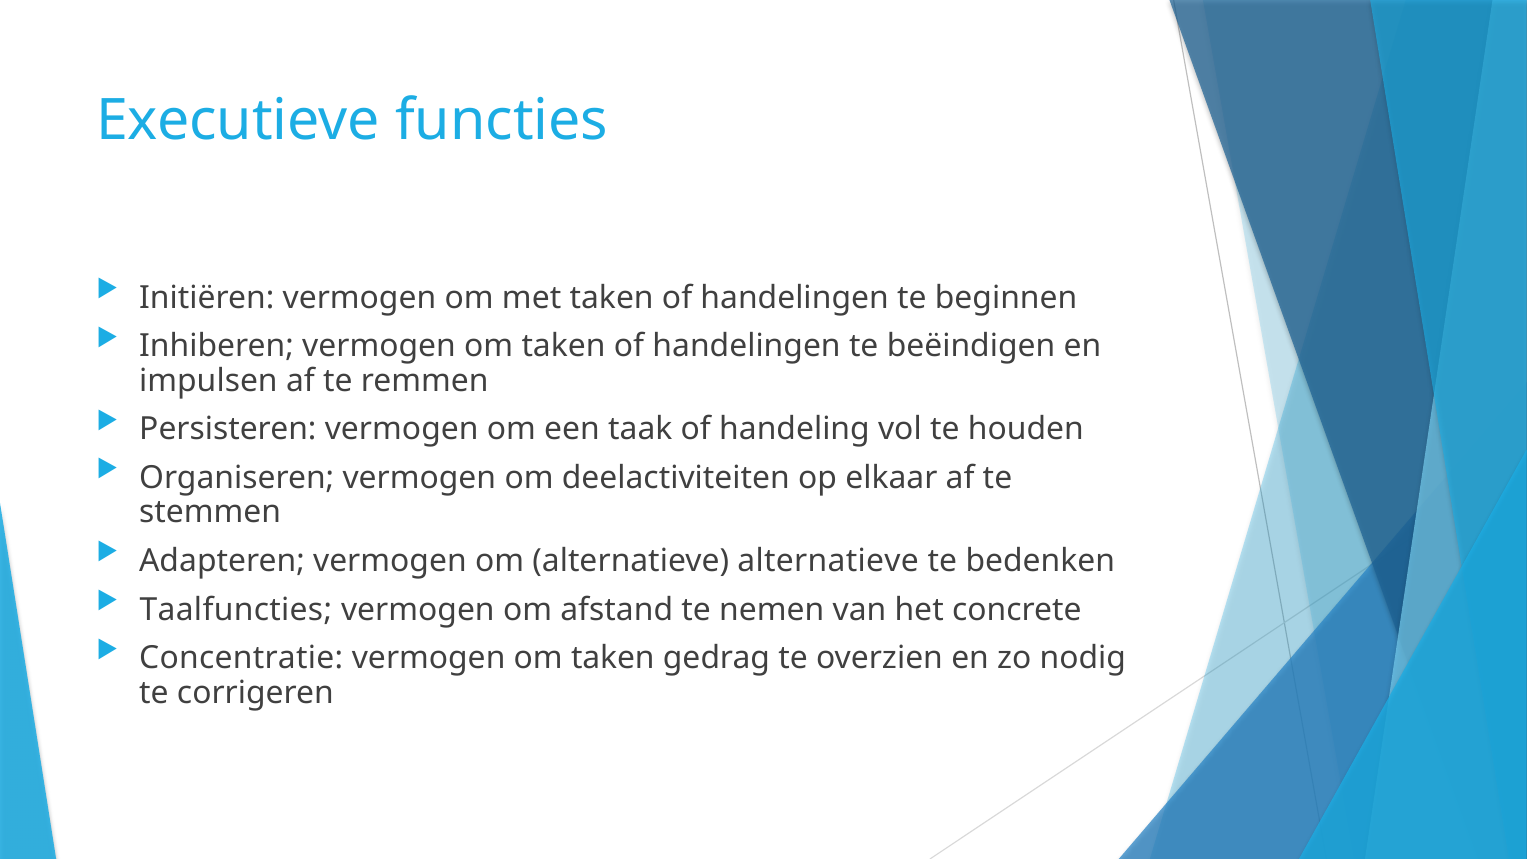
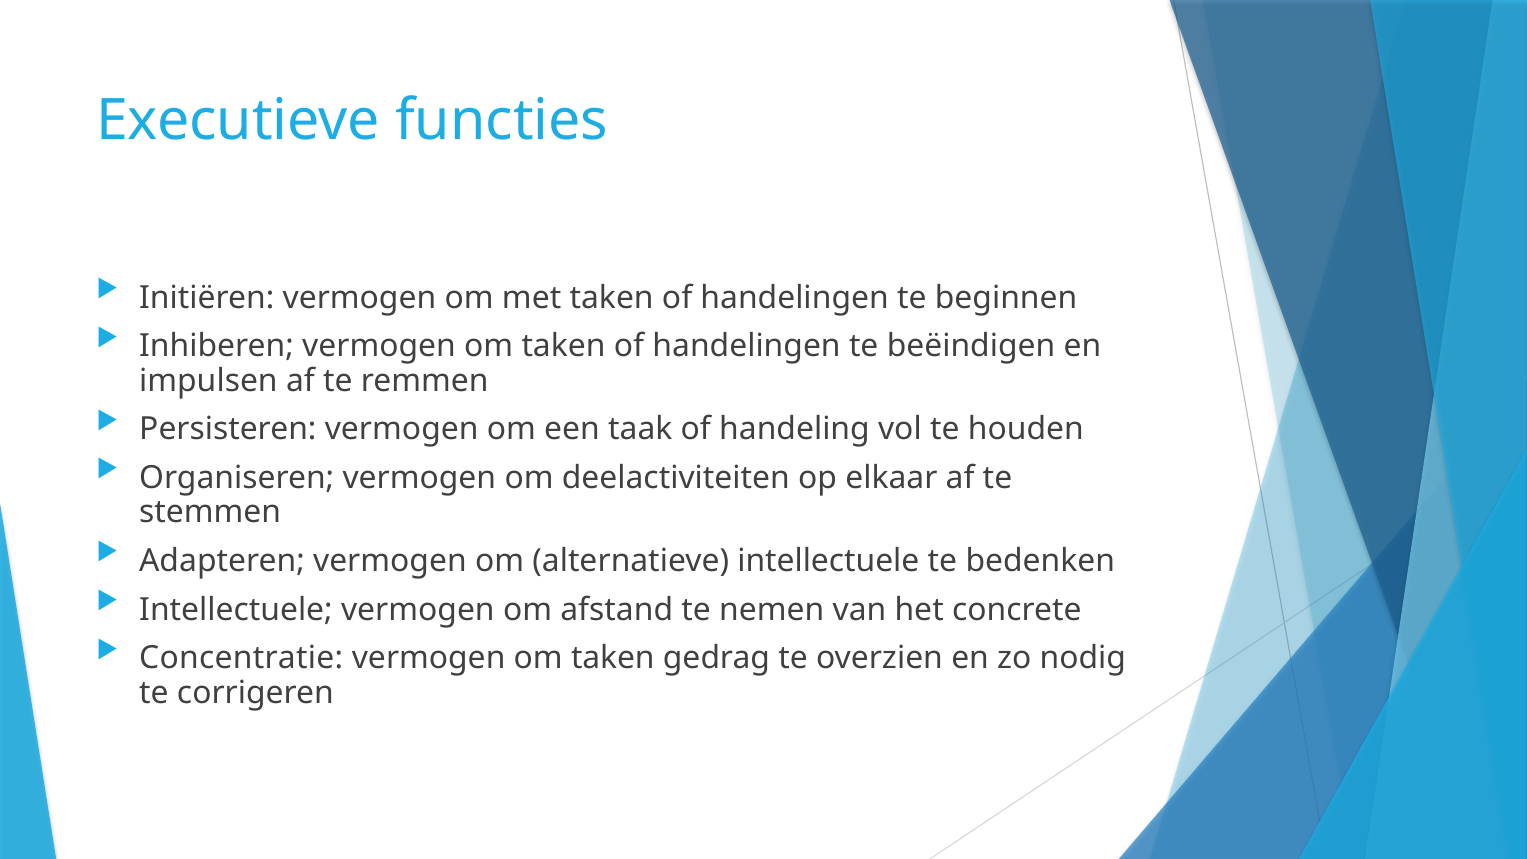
alternatieve alternatieve: alternatieve -> intellectuele
Taalfuncties at (236, 610): Taalfuncties -> Intellectuele
